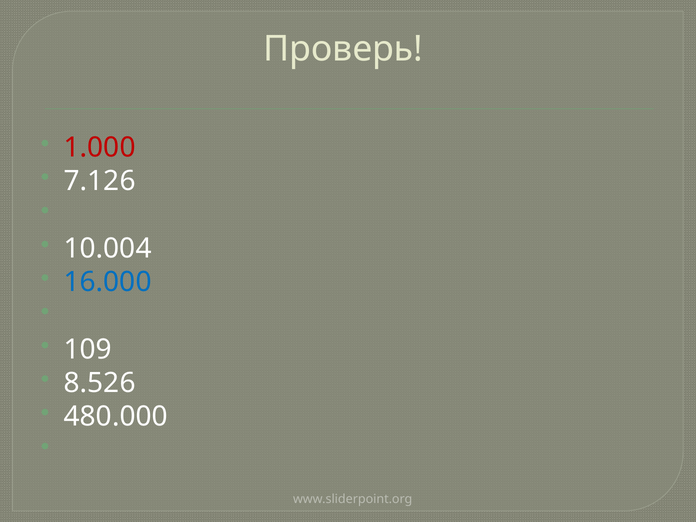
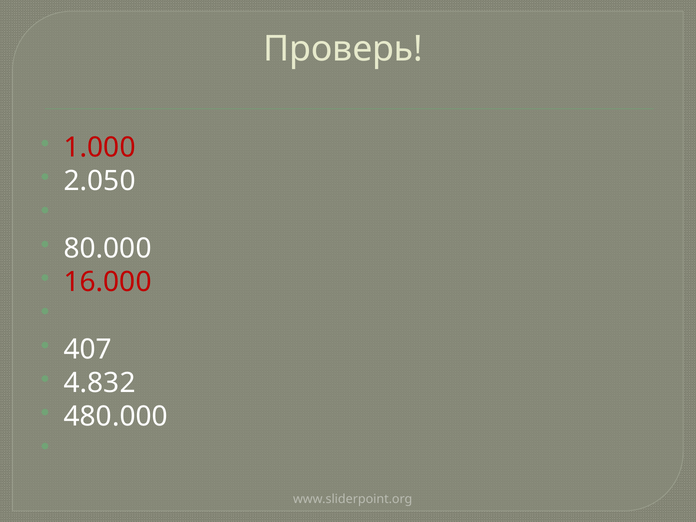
7.126: 7.126 -> 2.050
10.004: 10.004 -> 80.000
16.000 colour: blue -> red
109: 109 -> 407
8.526: 8.526 -> 4.832
